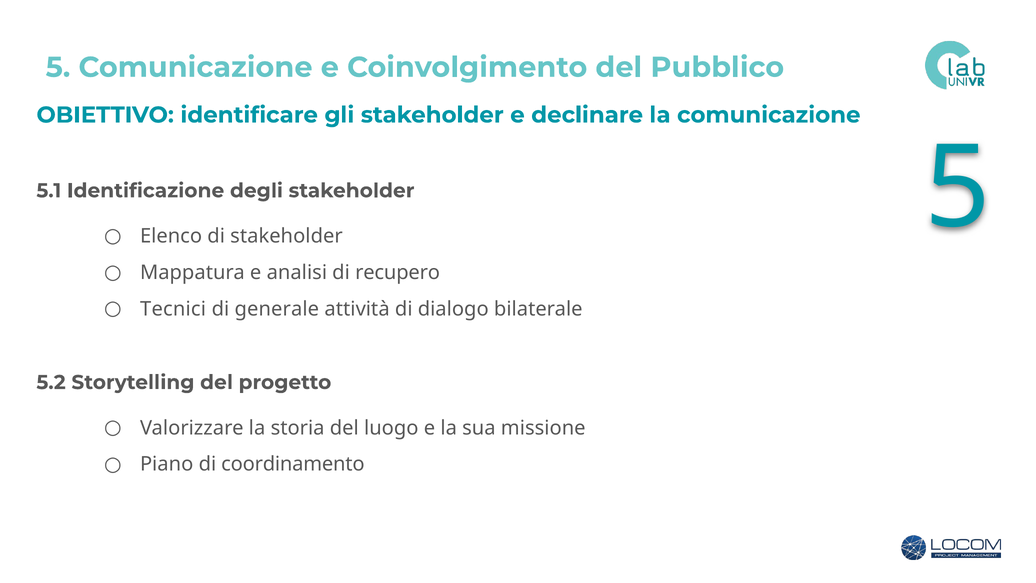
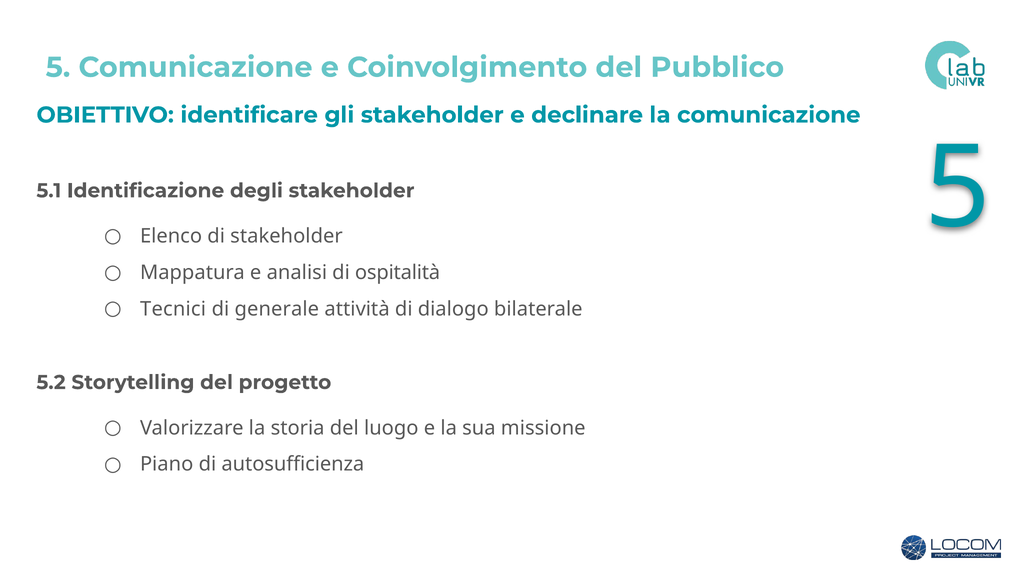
recupero: recupero -> ospitalità
coordinamento: coordinamento -> autosufficienza
